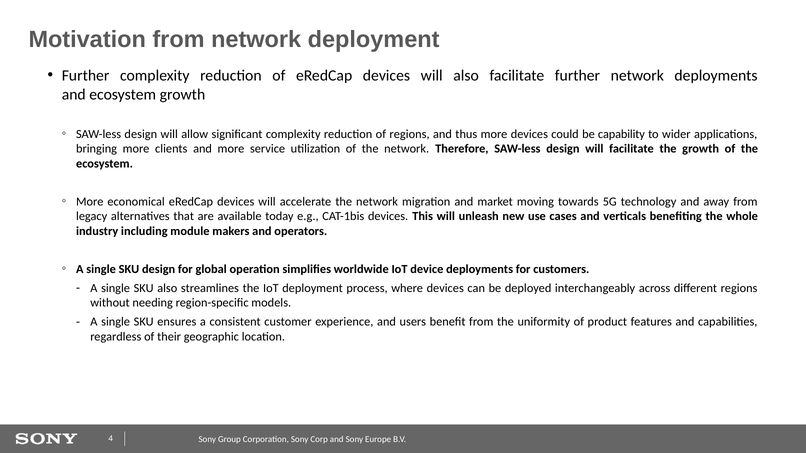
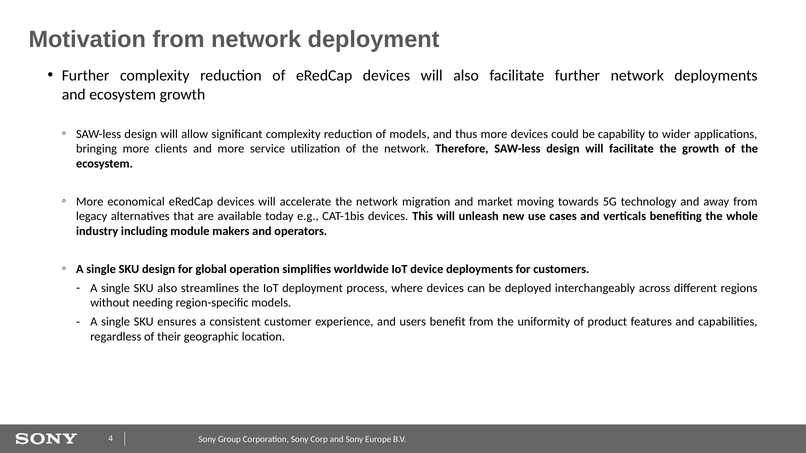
of regions: regions -> models
